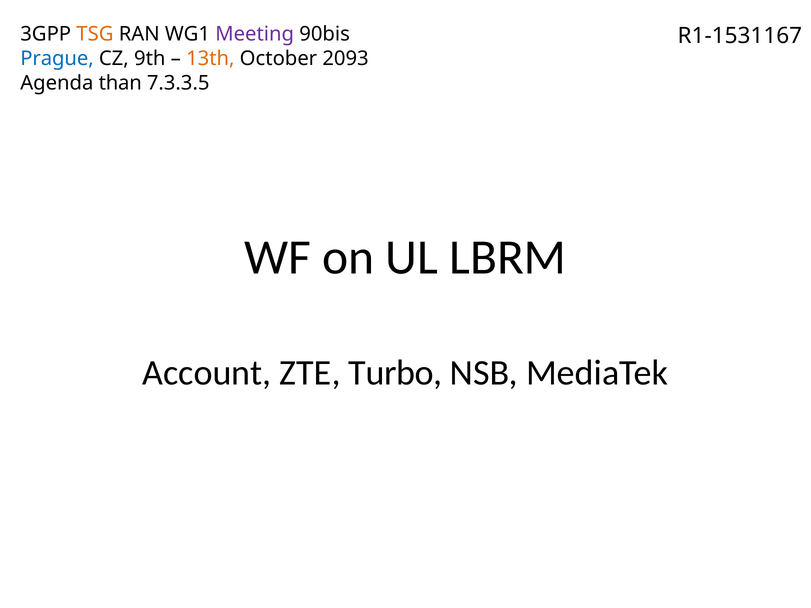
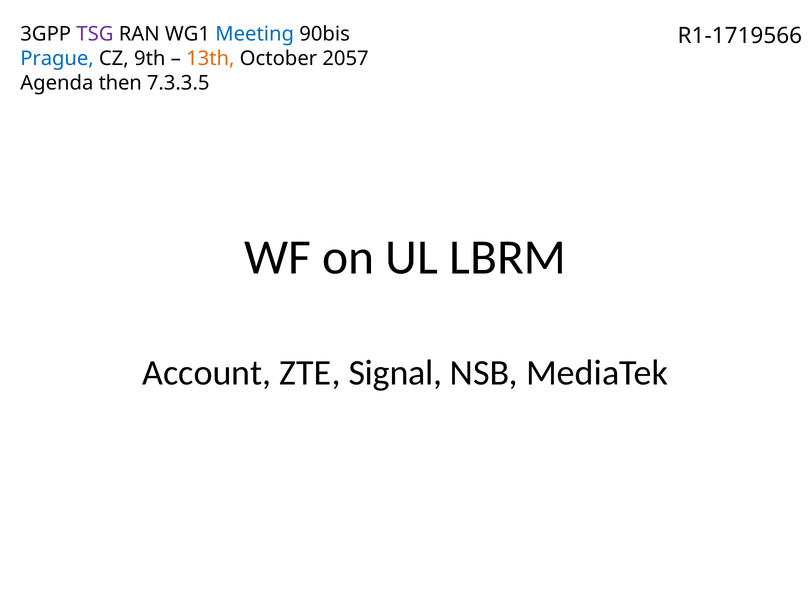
TSG colour: orange -> purple
Meeting colour: purple -> blue
R1-1531167: R1-1531167 -> R1-1719566
2093: 2093 -> 2057
than: than -> then
Turbo: Turbo -> Signal
